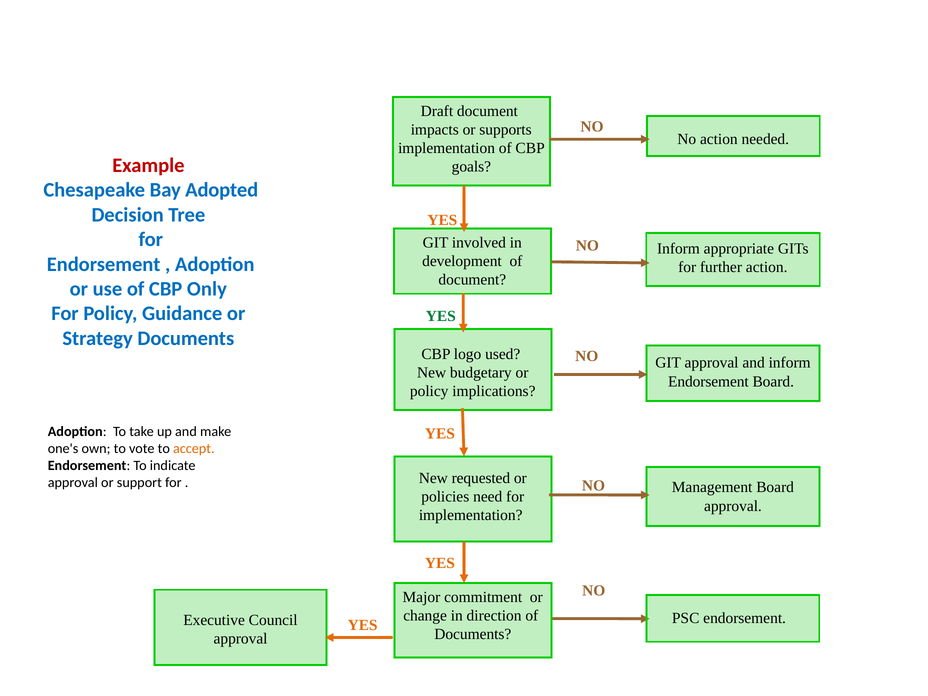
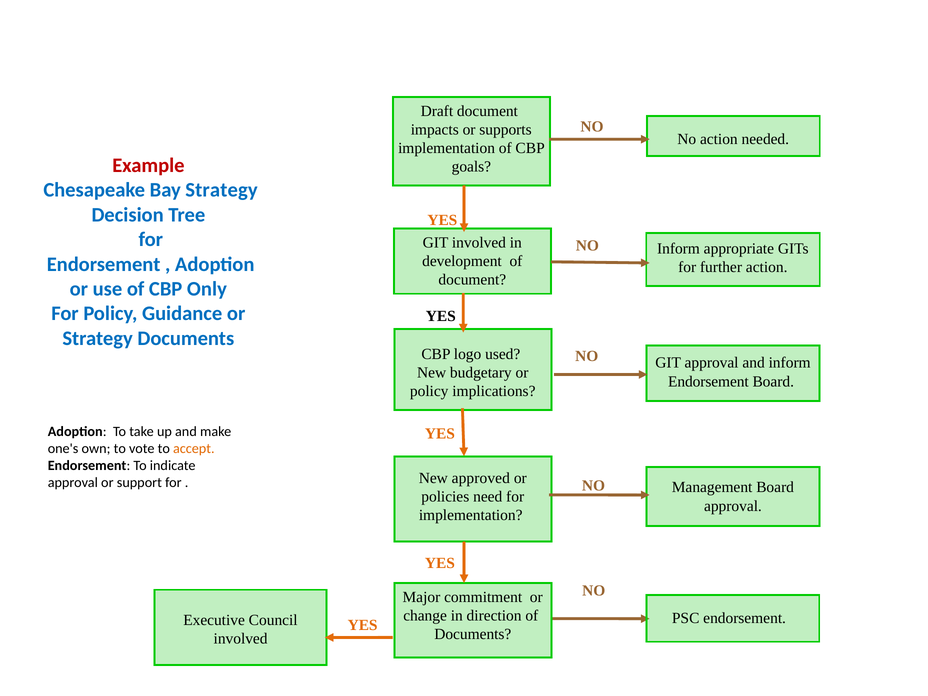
Bay Adopted: Adopted -> Strategy
YES at (441, 316) colour: green -> black
requested: requested -> approved
approval at (241, 639): approval -> involved
